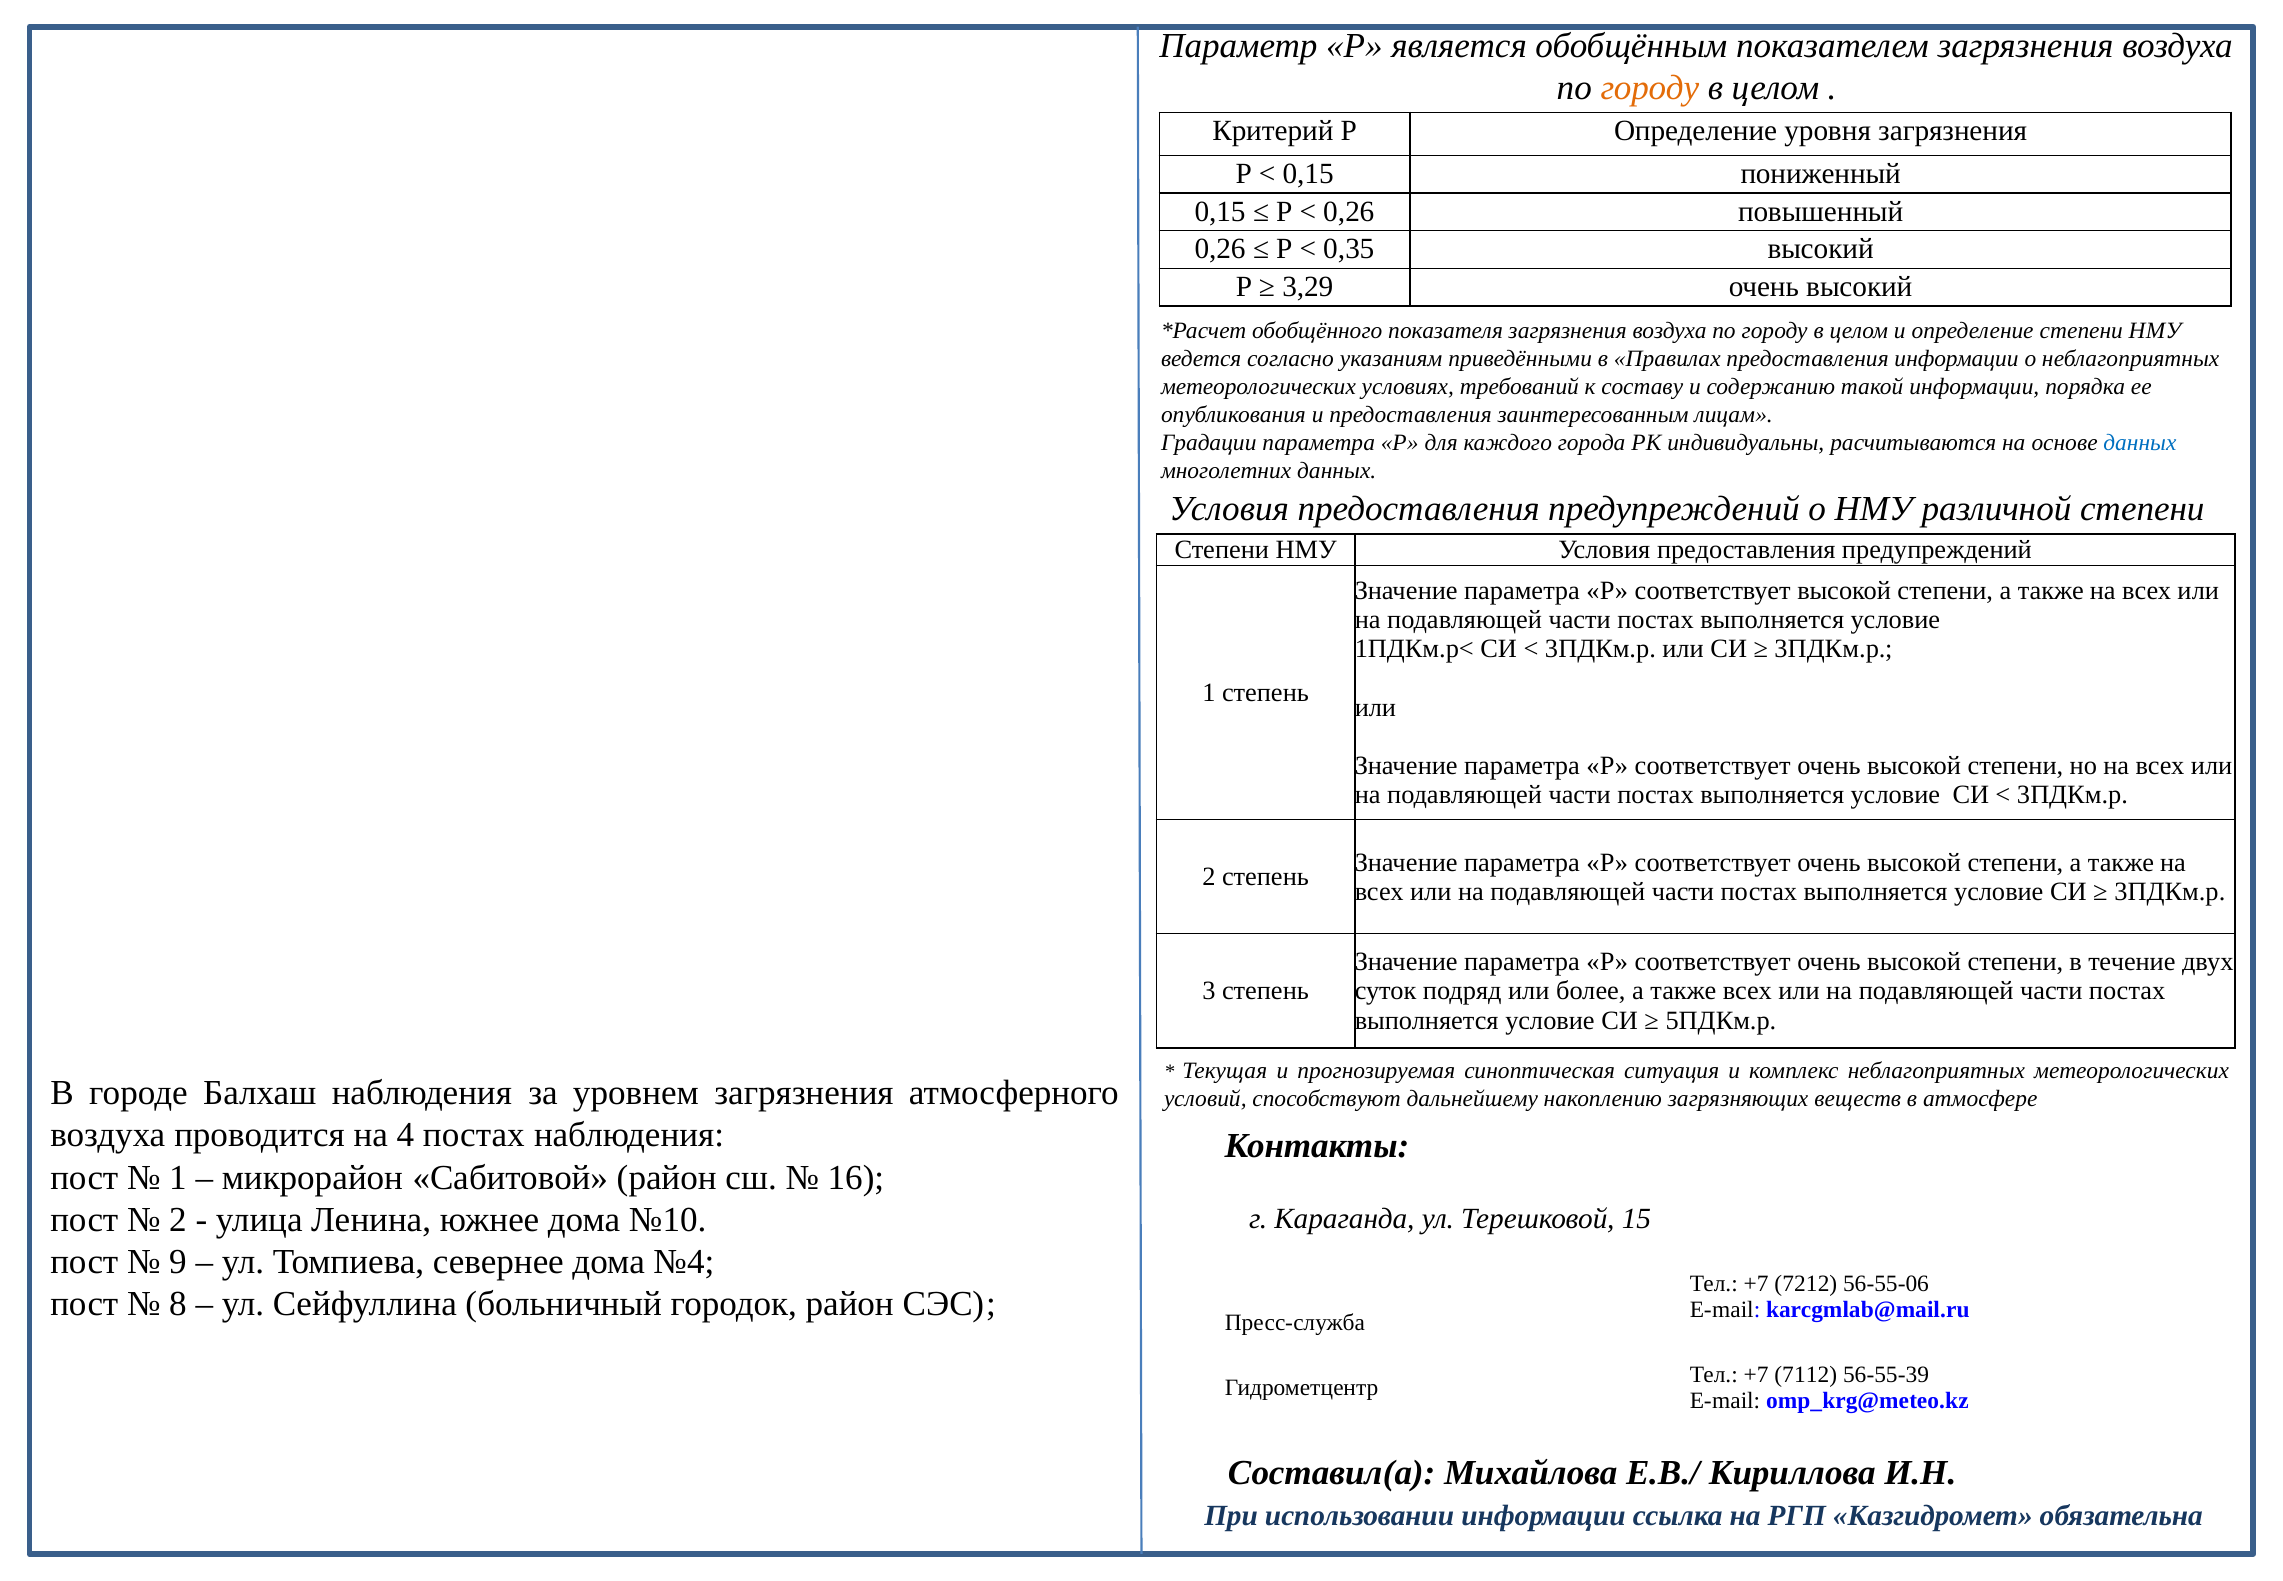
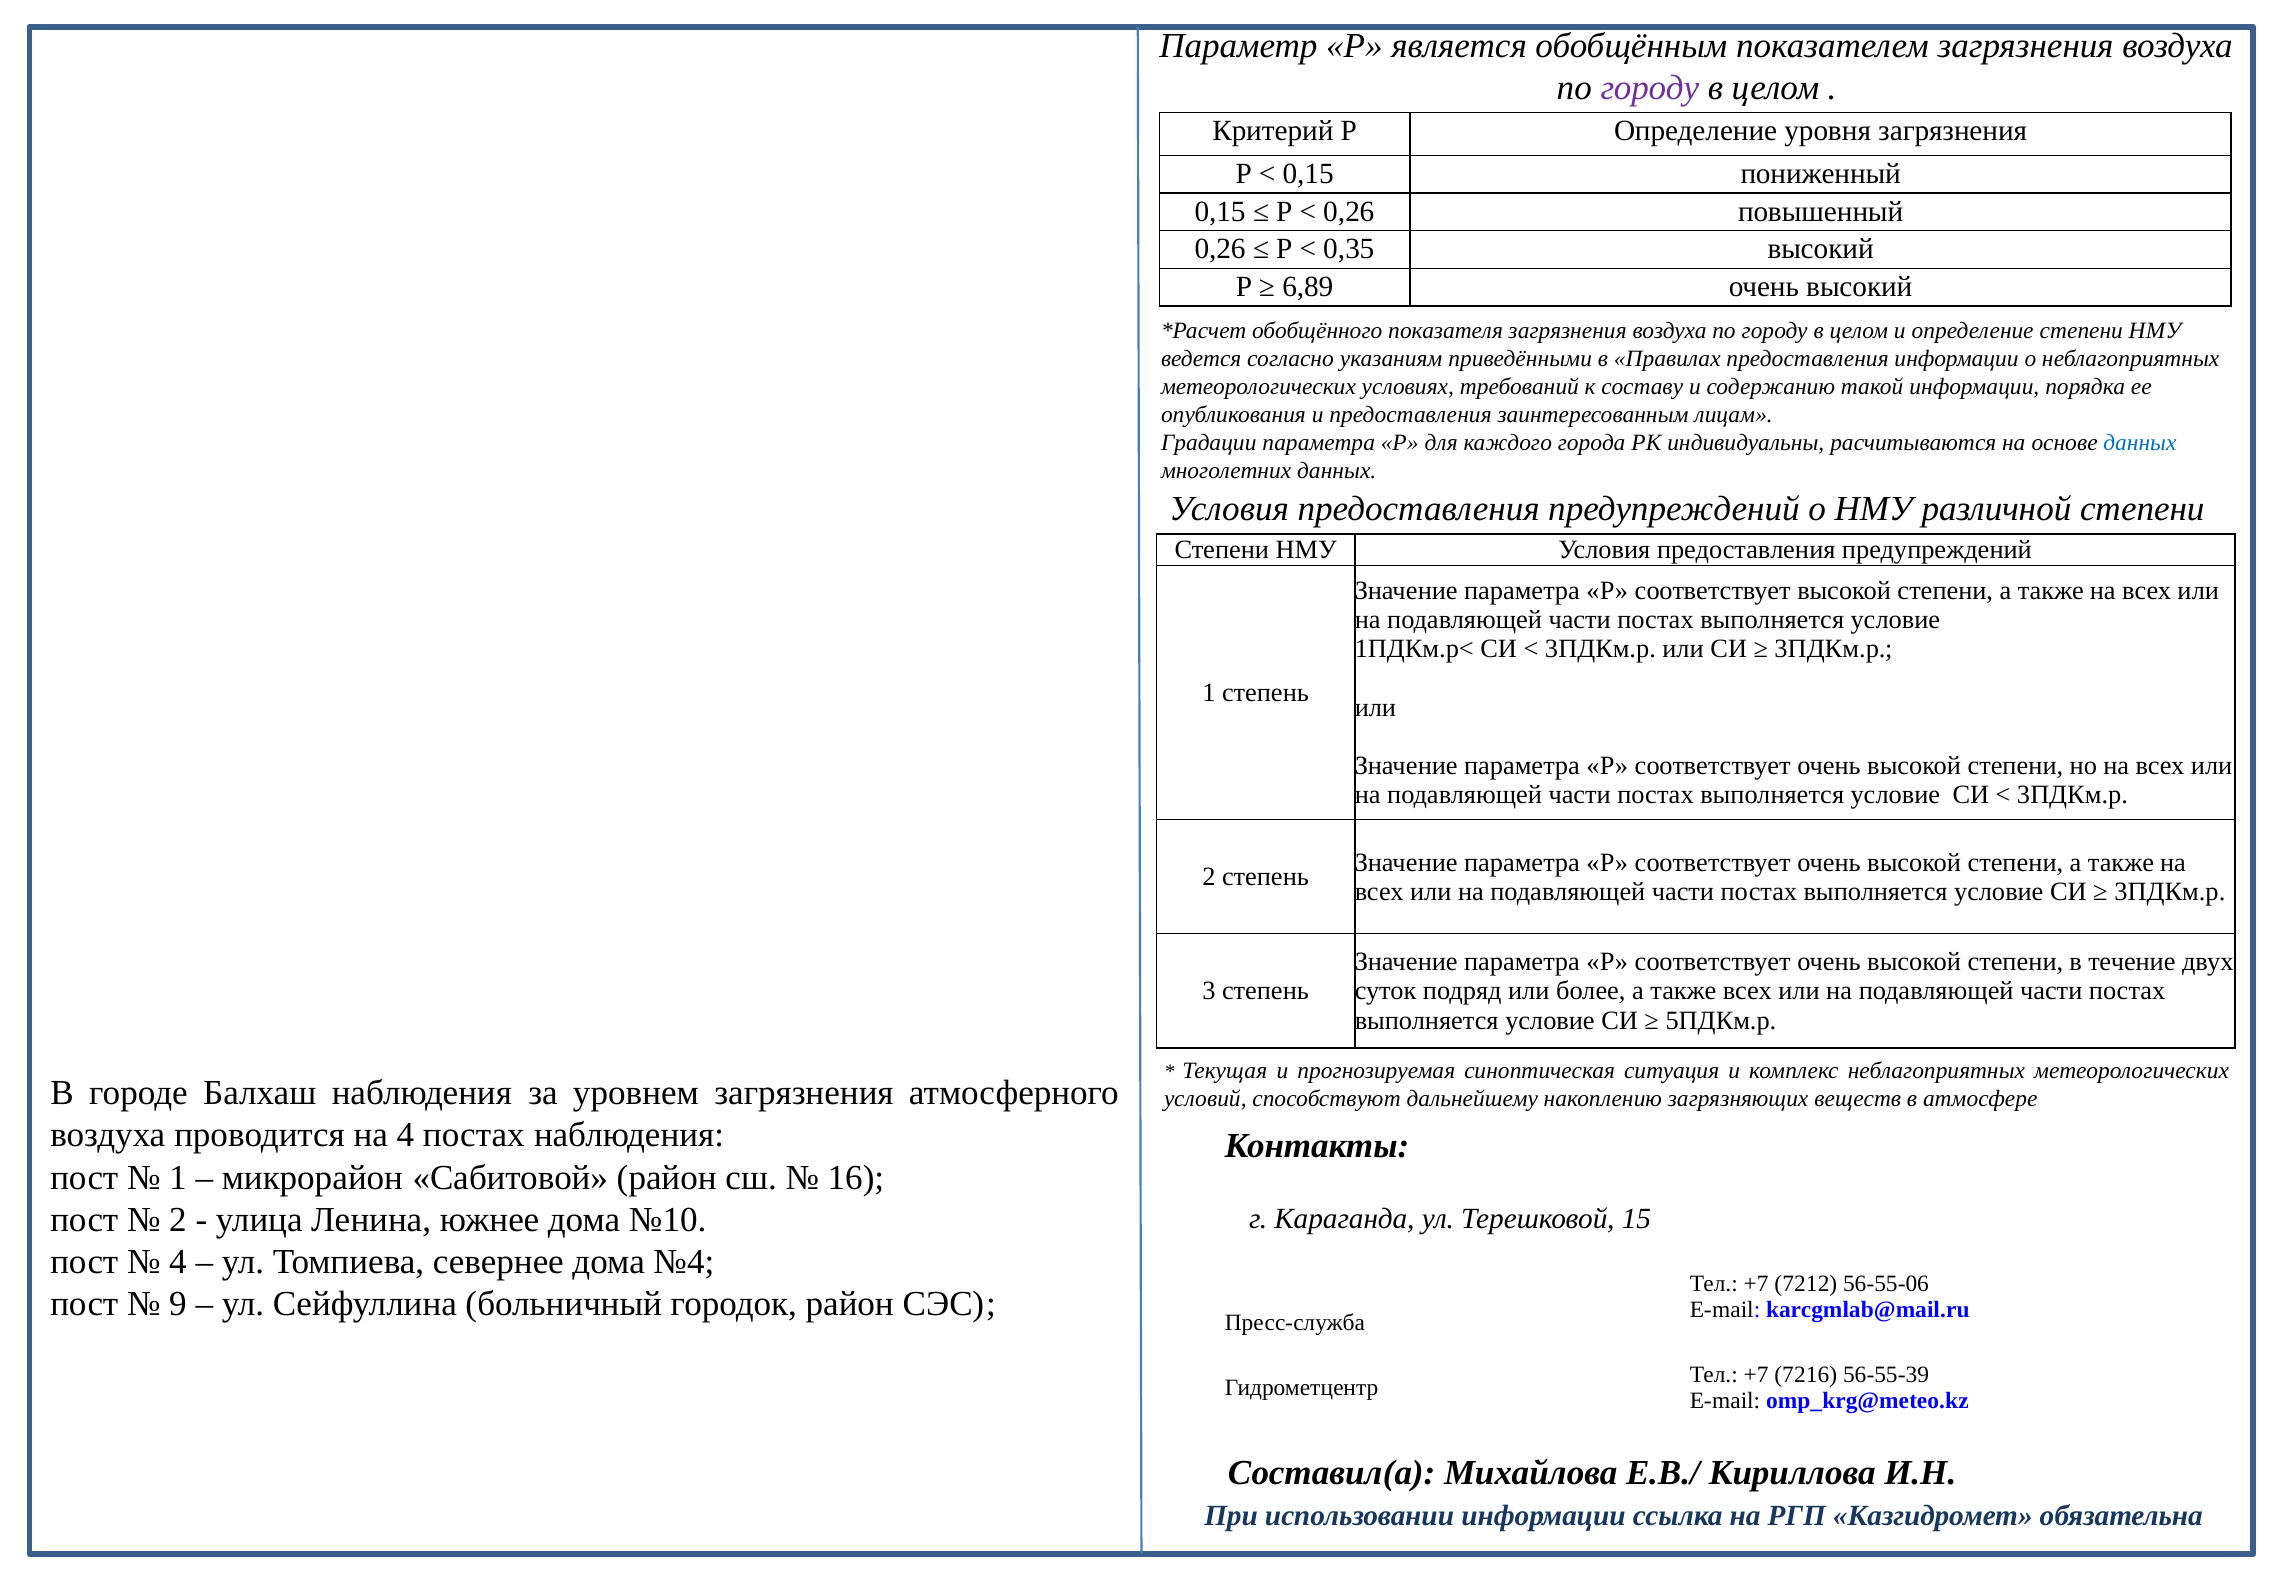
городу at (1650, 88) colour: orange -> purple
3,29: 3,29 -> 6,89
9 at (178, 1261): 9 -> 4
8: 8 -> 9
7112: 7112 -> 7216
